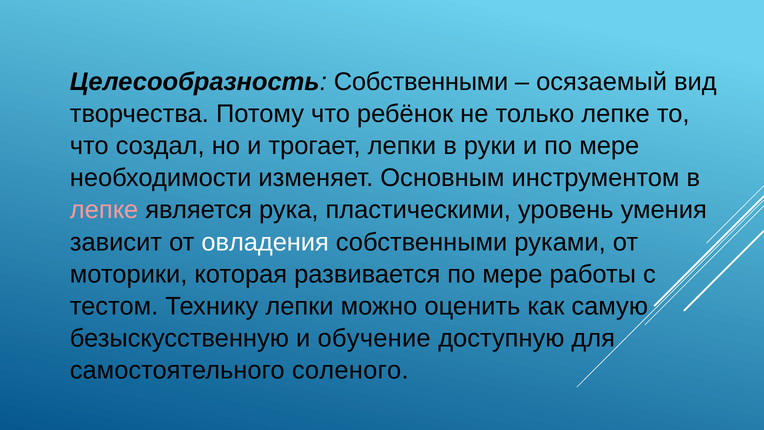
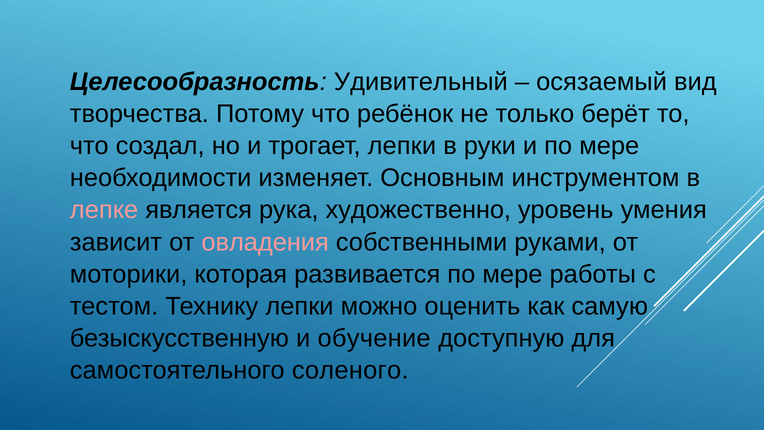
Целесообразность Собственными: Собственными -> Удивительный
только лепке: лепке -> берёт
пластическими: пластическими -> художественно
овладения colour: white -> pink
